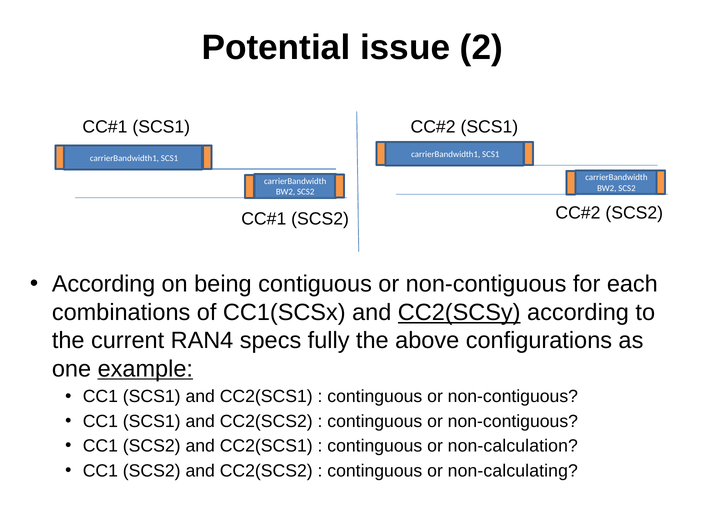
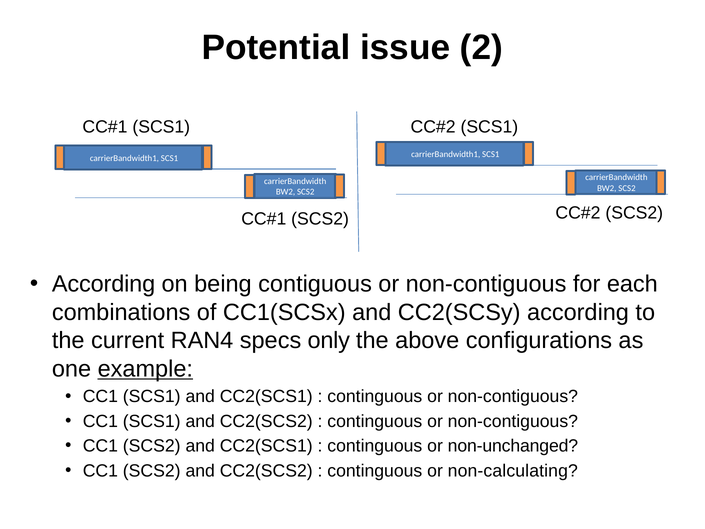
CC2(SCSy underline: present -> none
fully: fully -> only
non-calculation: non-calculation -> non-unchanged
